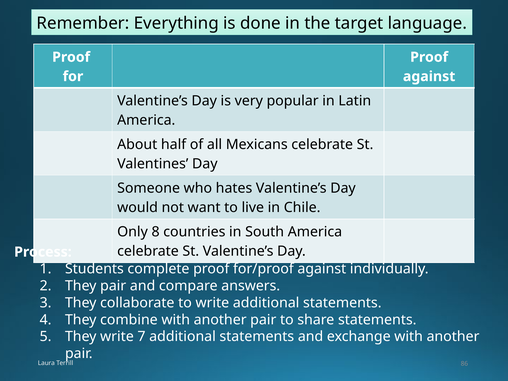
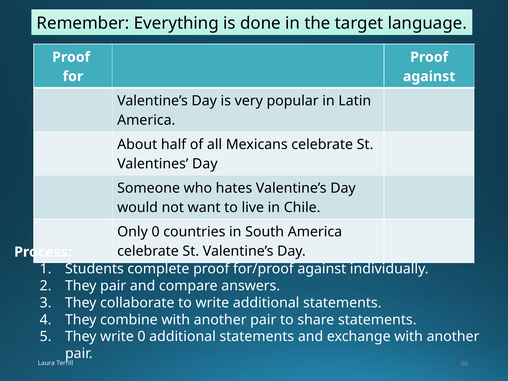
Only 8: 8 -> 0
write 7: 7 -> 0
